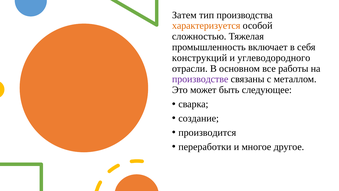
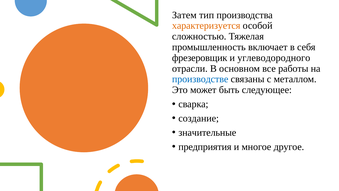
конструкций: конструкций -> фрезеровщик
производстве colour: purple -> blue
производится: производится -> значительные
переработки: переработки -> предприятия
